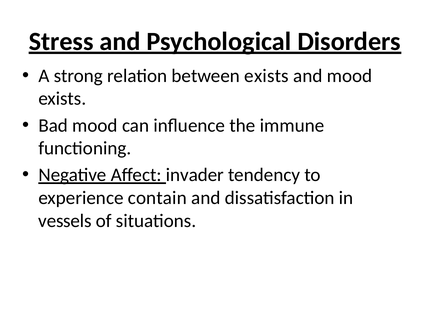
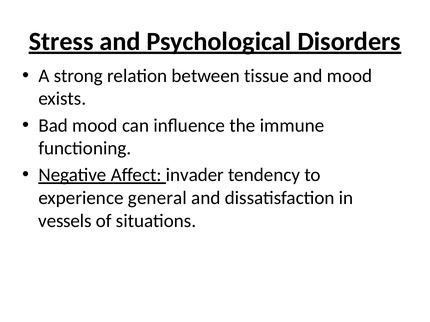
between exists: exists -> tissue
contain: contain -> general
